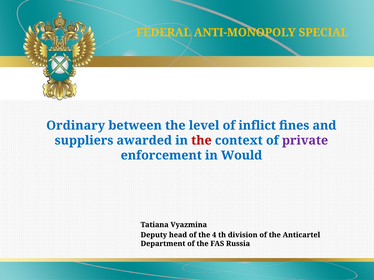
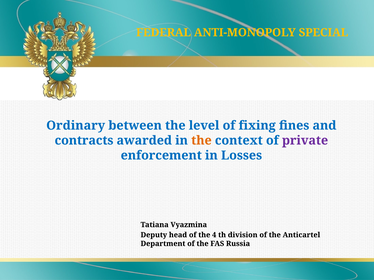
inflict: inflict -> fixing
suppliers: suppliers -> contracts
the at (201, 141) colour: red -> orange
Would: Would -> Losses
